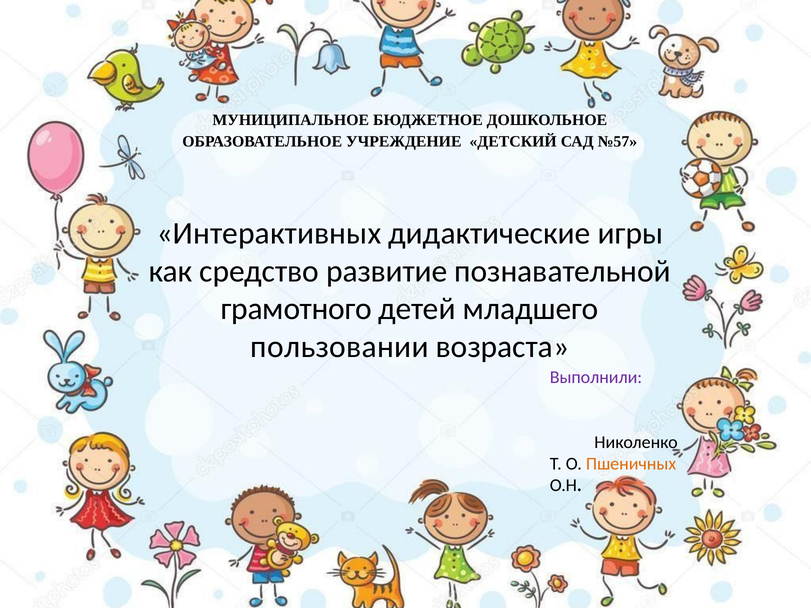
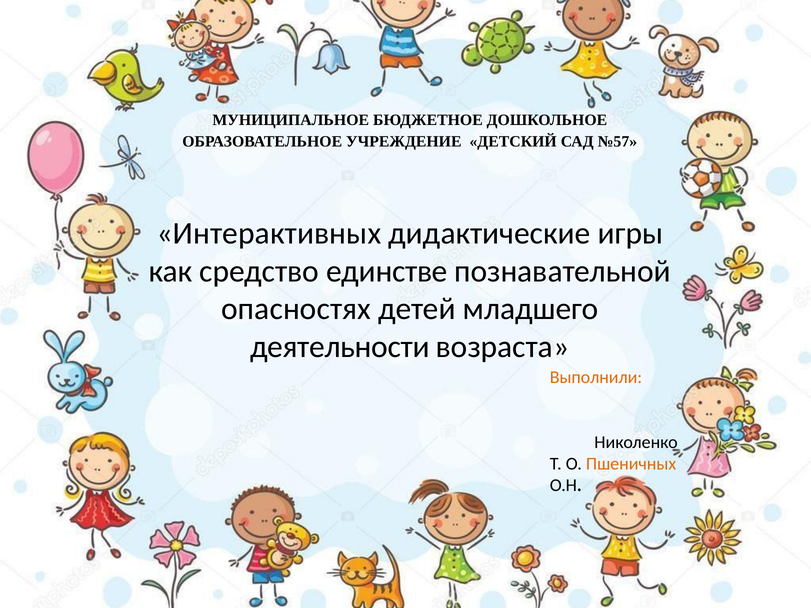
развитие: развитие -> единстве
грамотного: грамотного -> опасностях
пользовании: пользовании -> деятельности
Выполнили colour: purple -> orange
